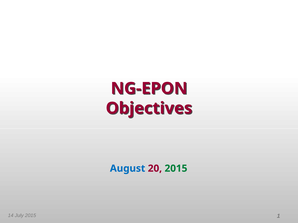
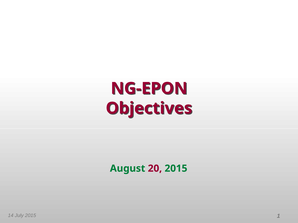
August colour: blue -> green
